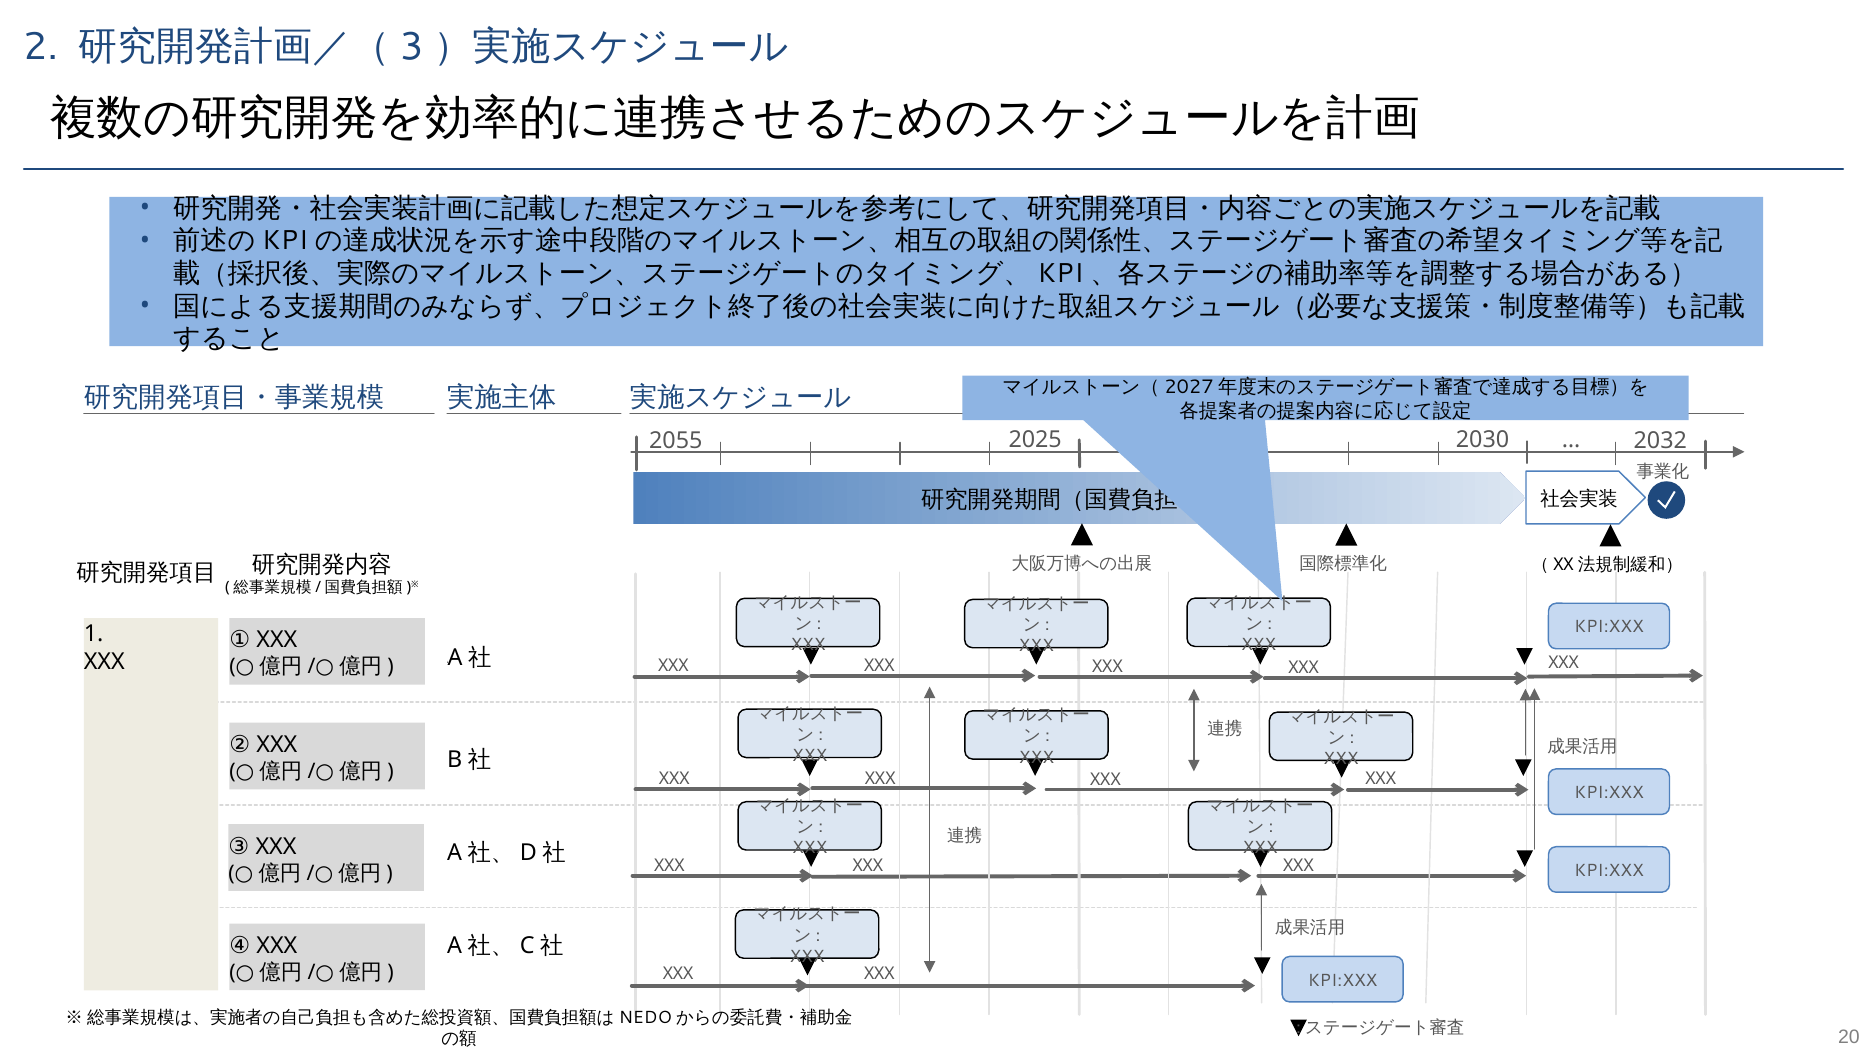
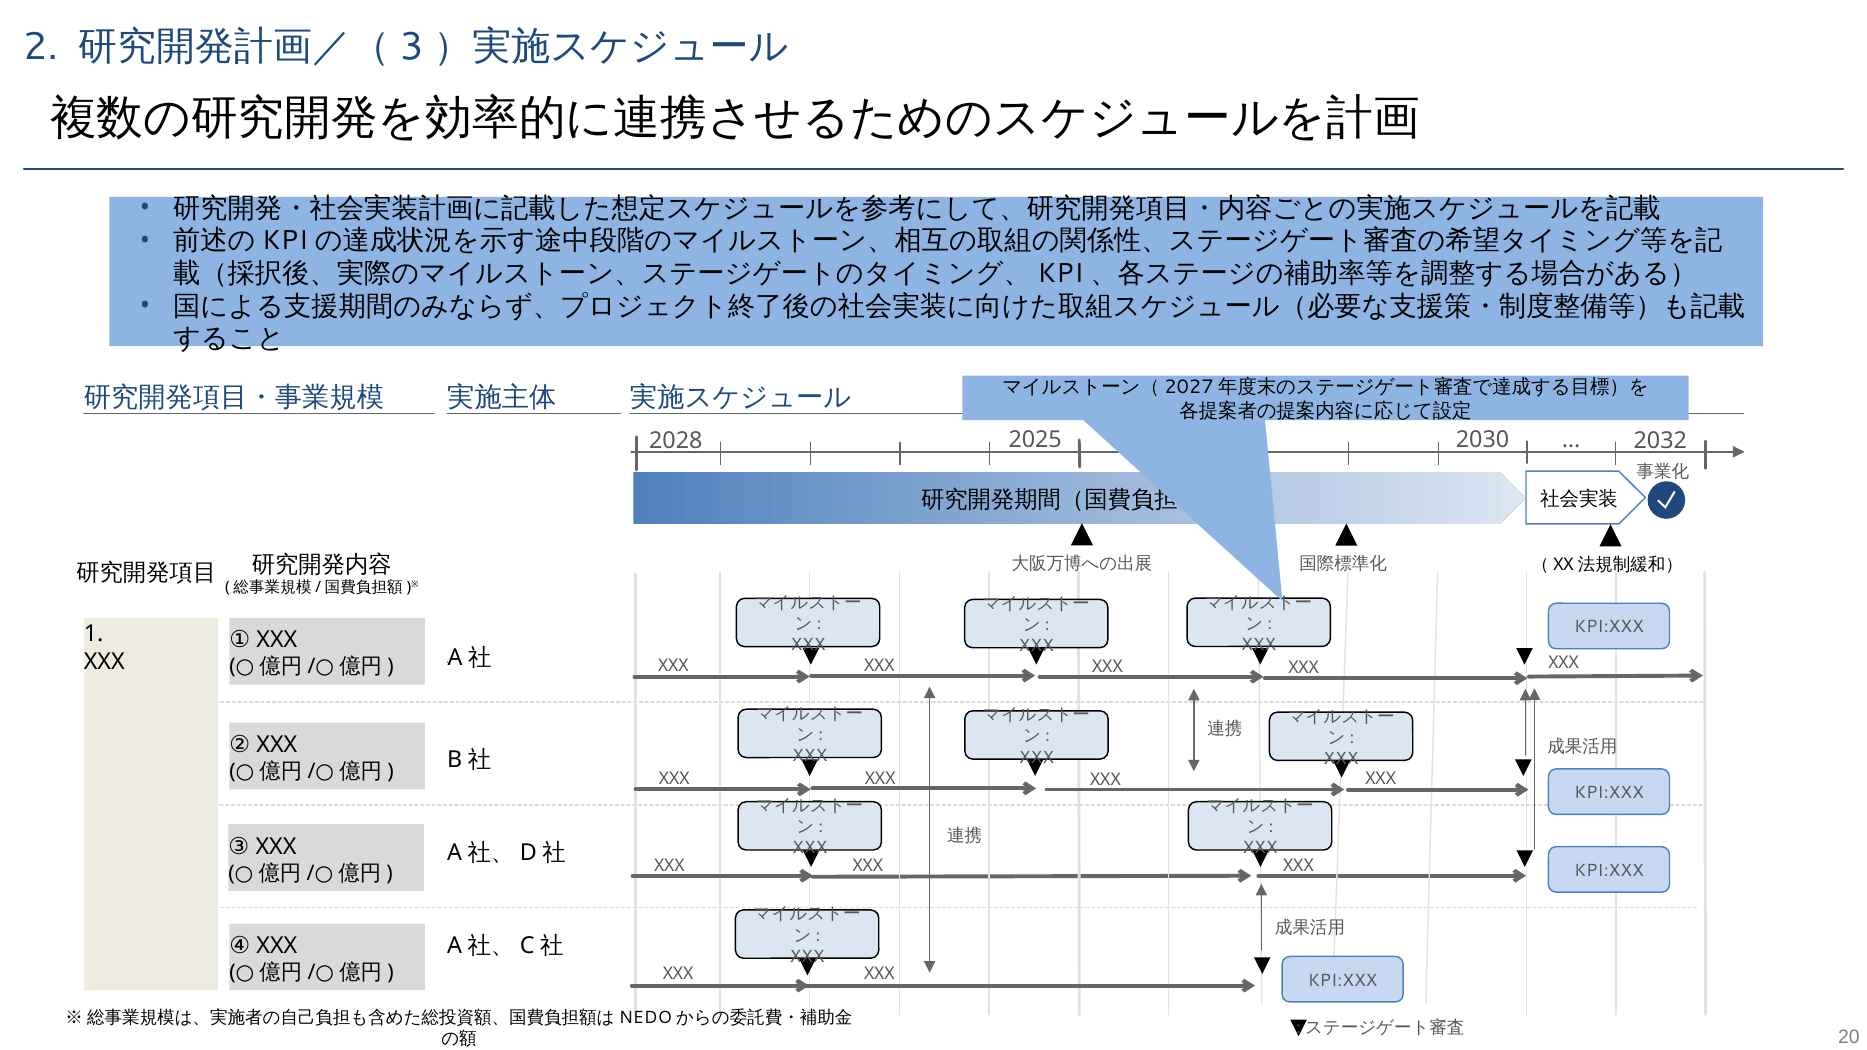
2055: 2055 -> 2028
